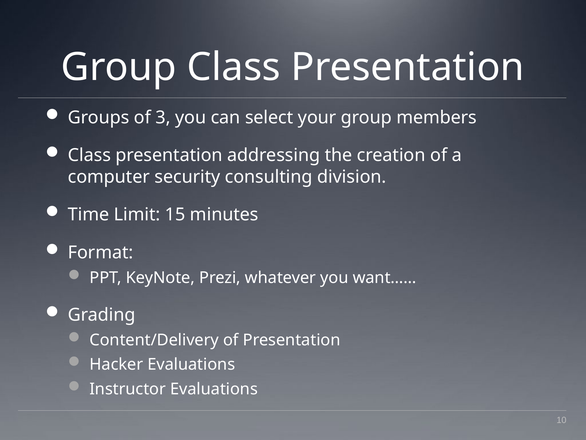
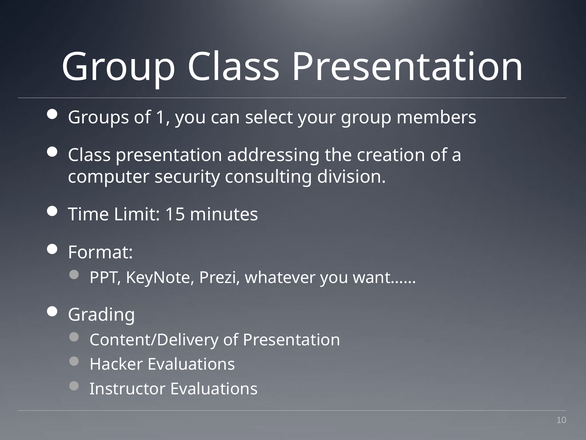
3: 3 -> 1
